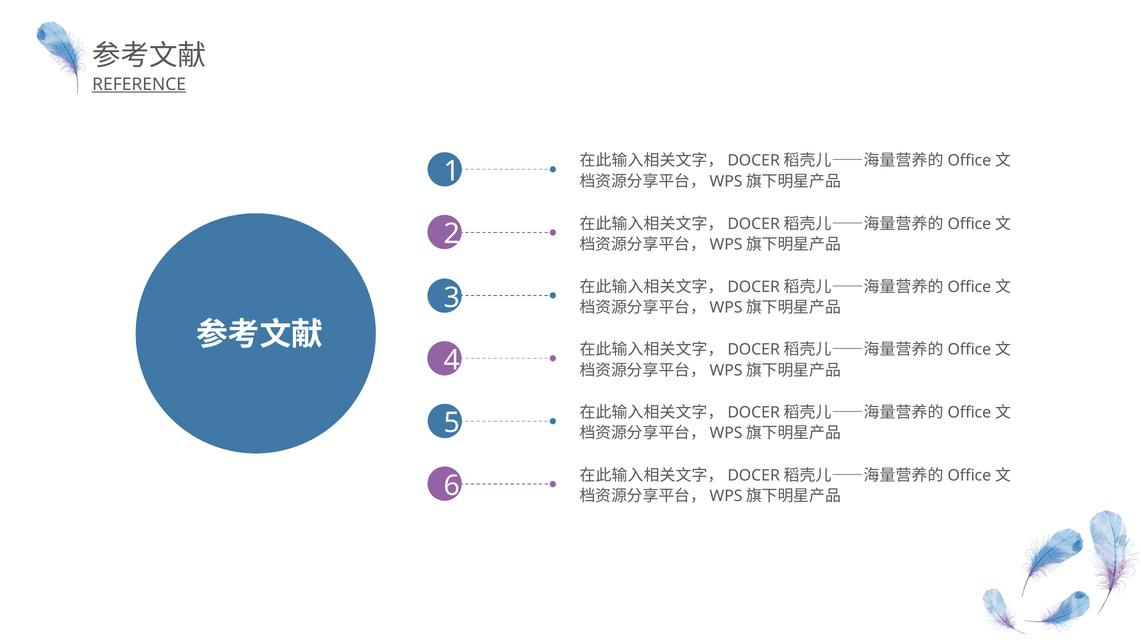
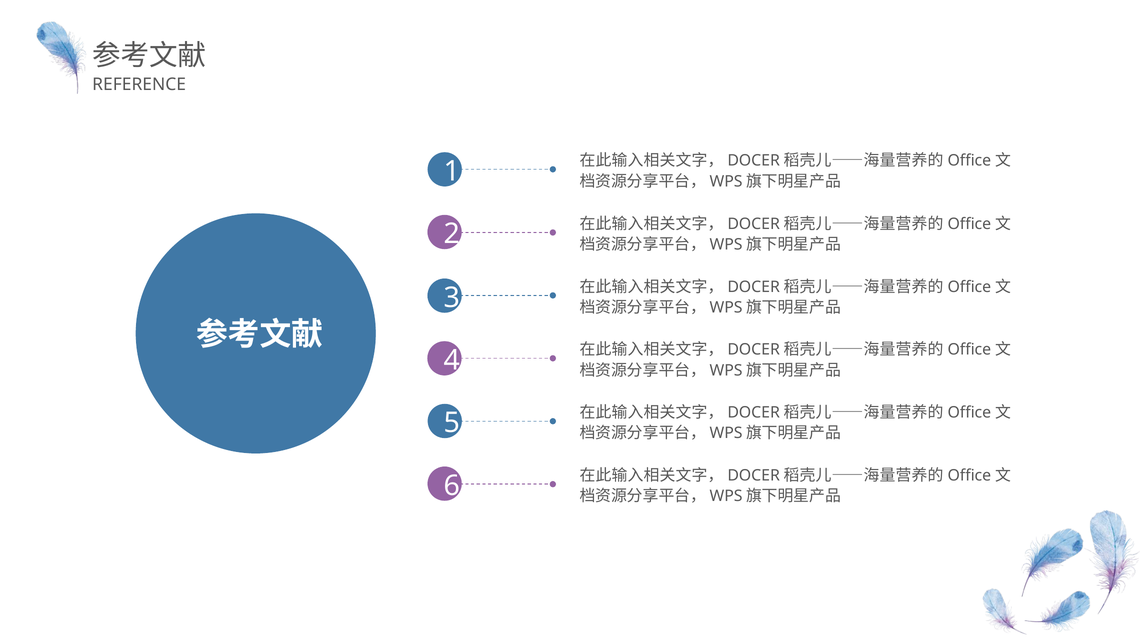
REFERENCE underline: present -> none
